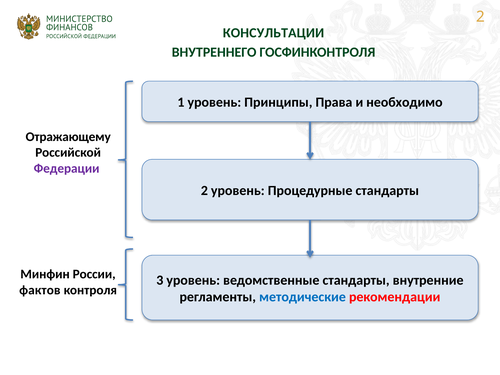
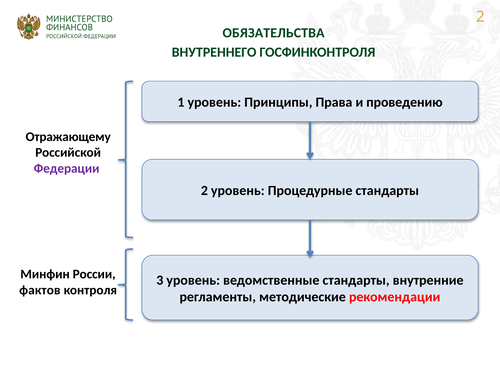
КОНСУЛЬТАЦИИ: КОНСУЛЬТАЦИИ -> ОБЯЗАТЕЛЬСТВА
необходимо: необходимо -> проведению
методические colour: blue -> black
